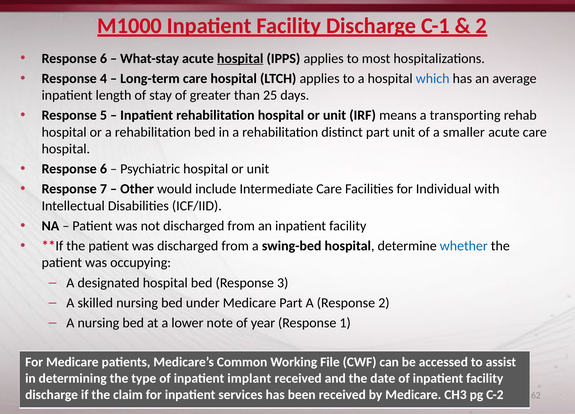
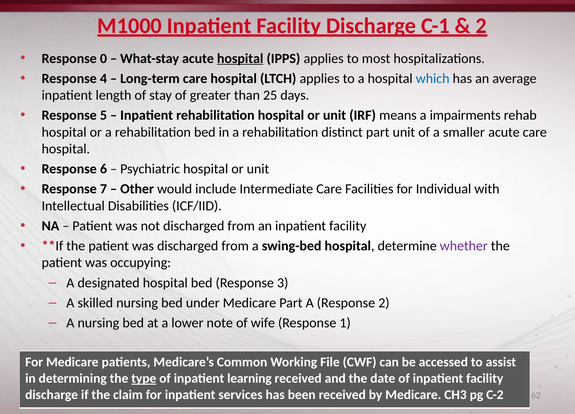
6 at (103, 58): 6 -> 0
transporting: transporting -> impairments
whether colour: blue -> purple
year: year -> wife
type underline: none -> present
implant: implant -> learning
